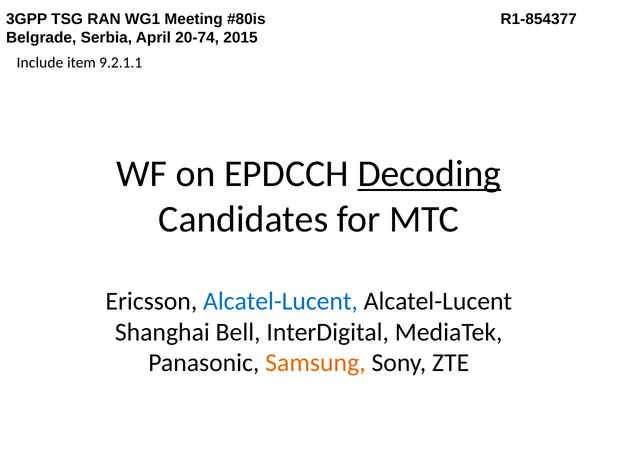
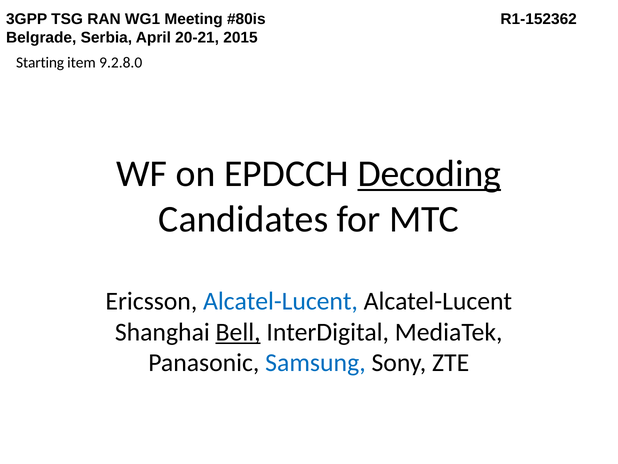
R1-854377: R1-854377 -> R1-152362
20-74: 20-74 -> 20-21
Include: Include -> Starting
9.2.1.1: 9.2.1.1 -> 9.2.8.0
Bell underline: none -> present
Samsung colour: orange -> blue
